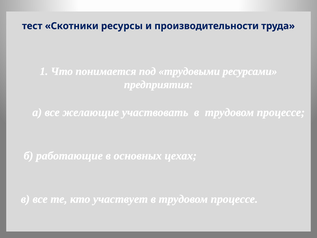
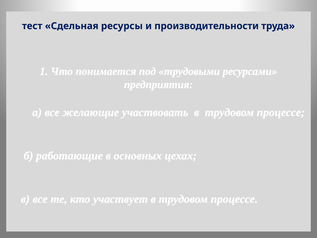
Скотники: Скотники -> Сдельная
